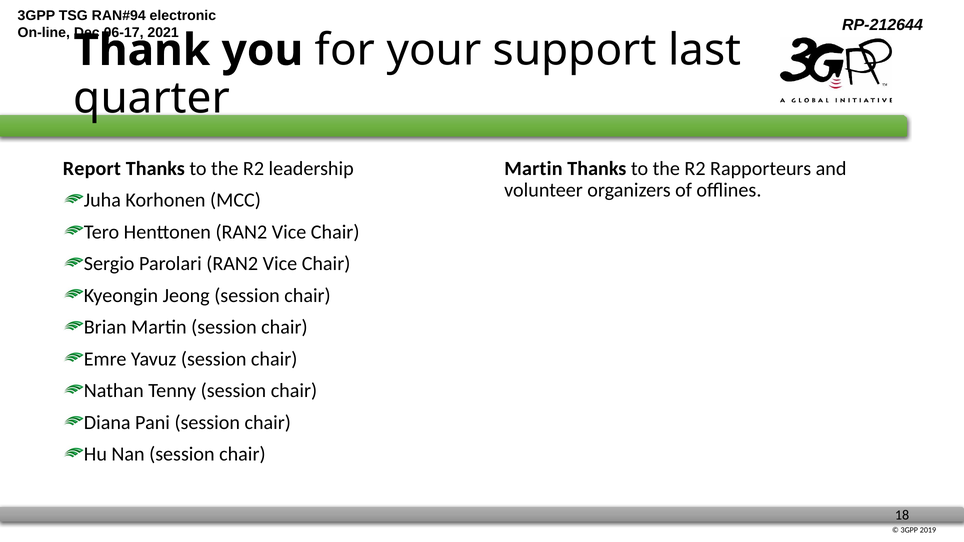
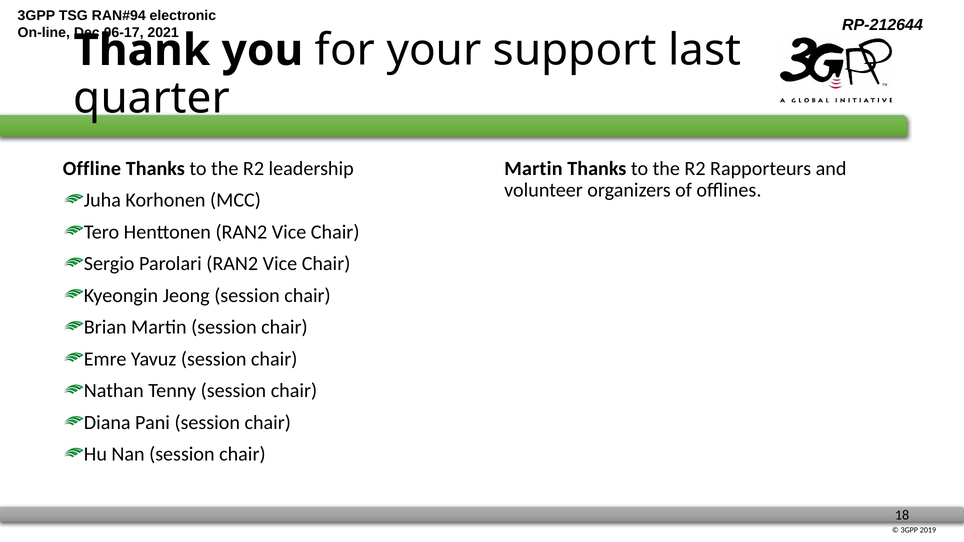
Report: Report -> Offline
